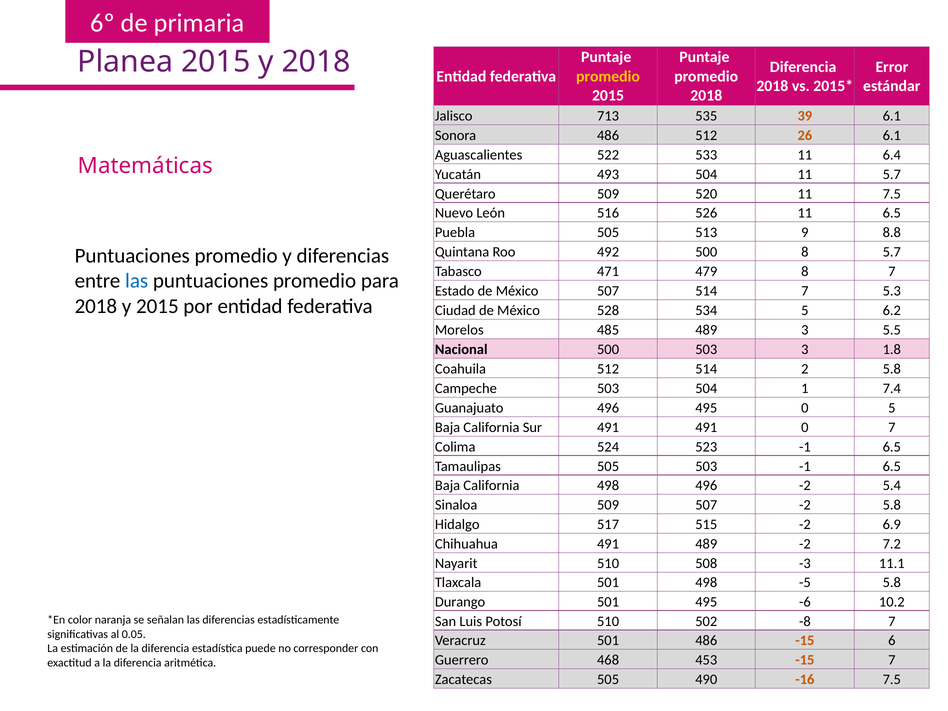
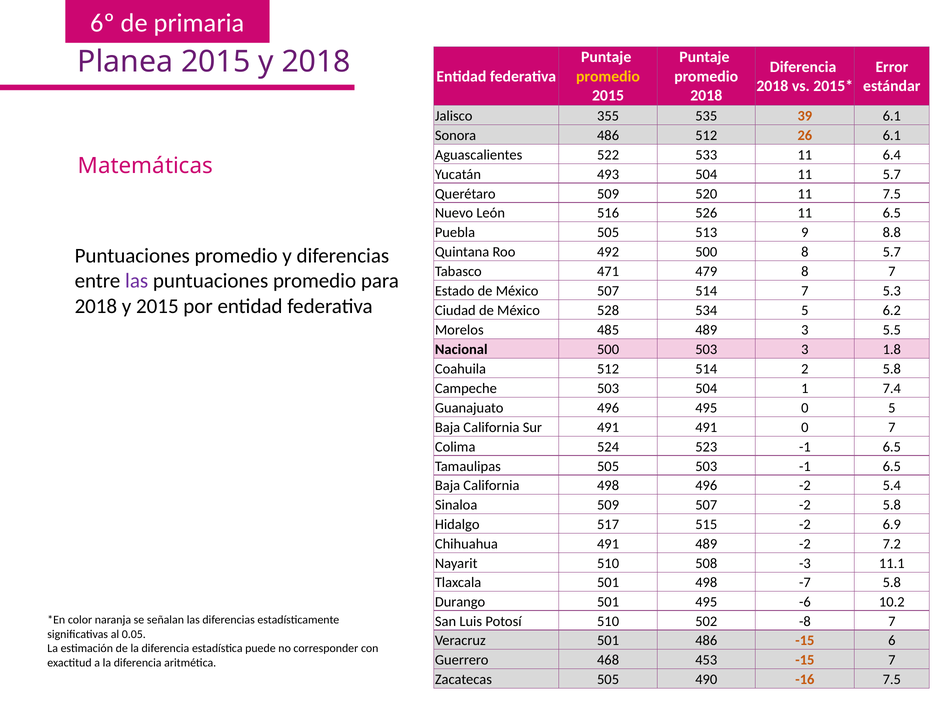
713: 713 -> 355
las at (137, 281) colour: blue -> purple
-5: -5 -> -7
